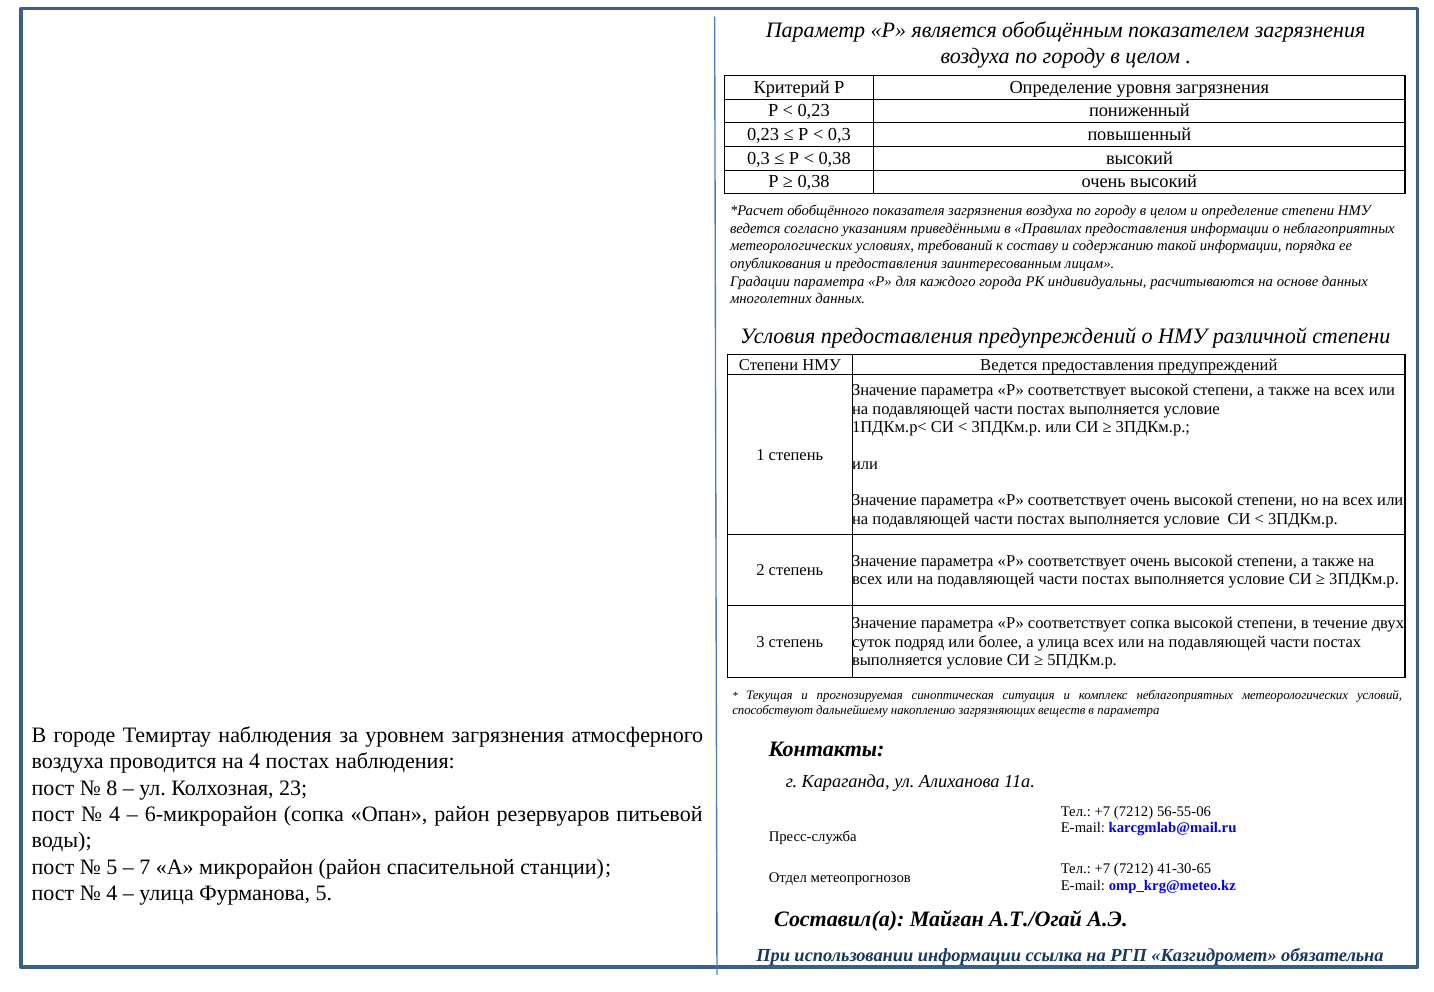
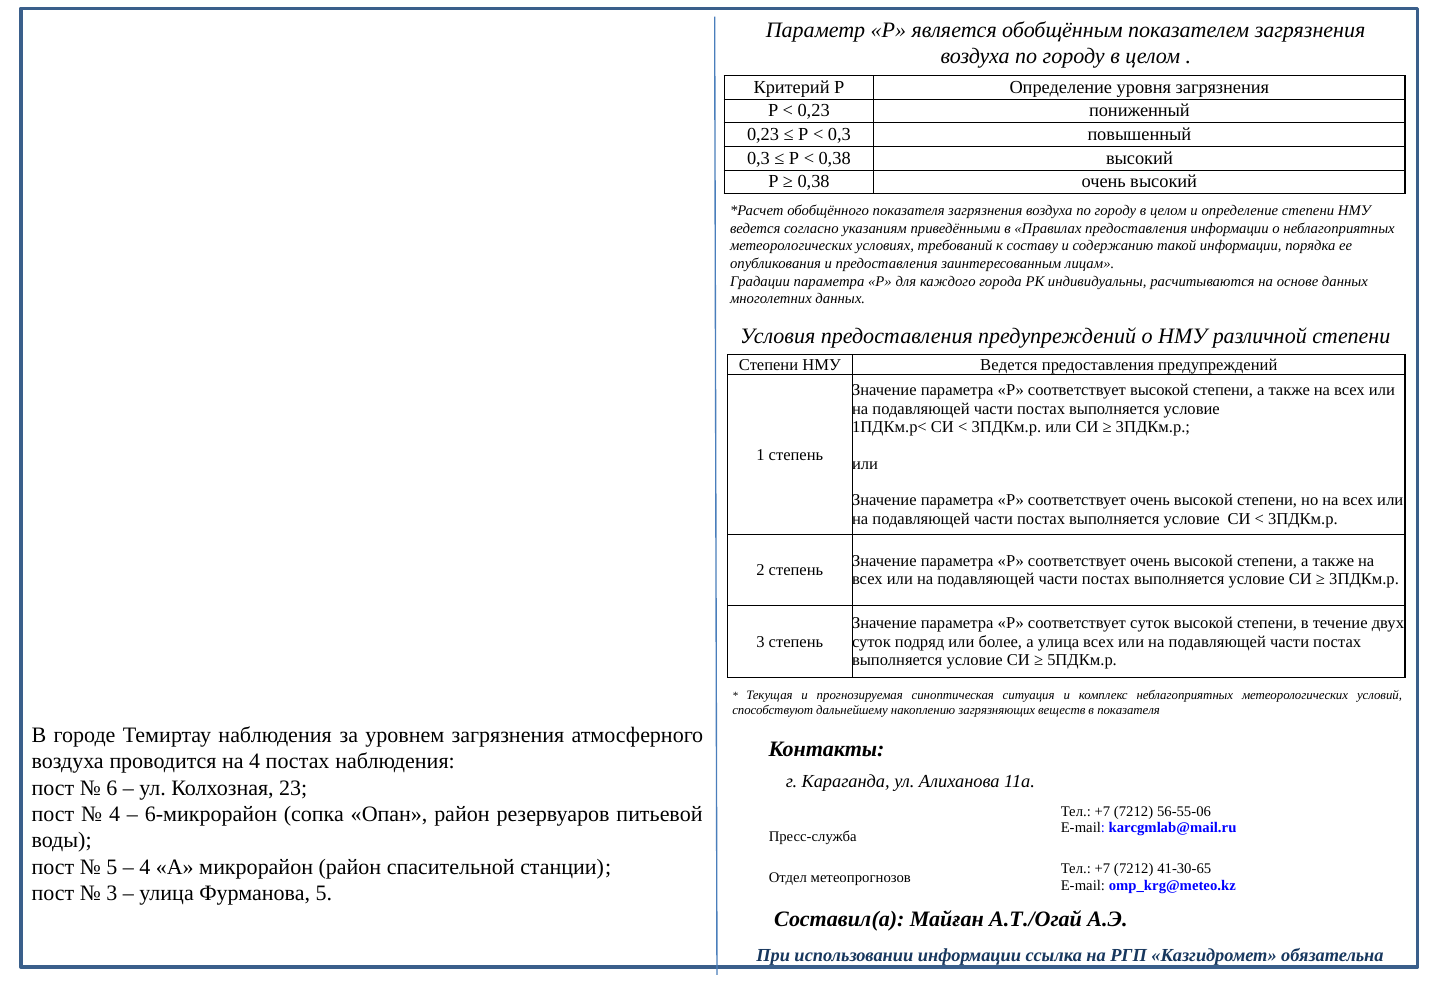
соответствует сопка: сопка -> суток
в параметра: параметра -> показателя
8: 8 -> 6
7 at (145, 868): 7 -> 4
4 at (112, 894): 4 -> 3
